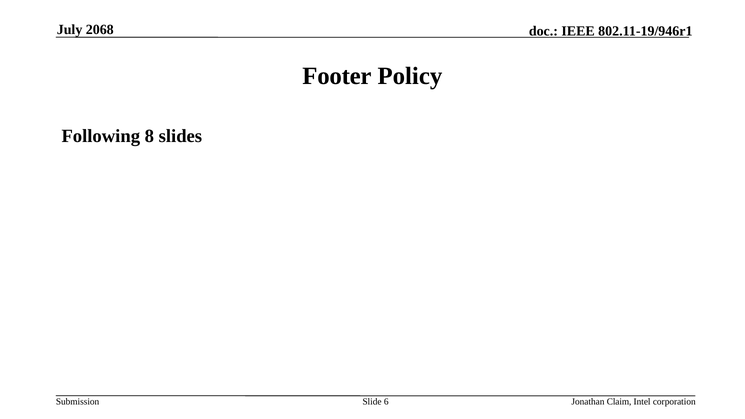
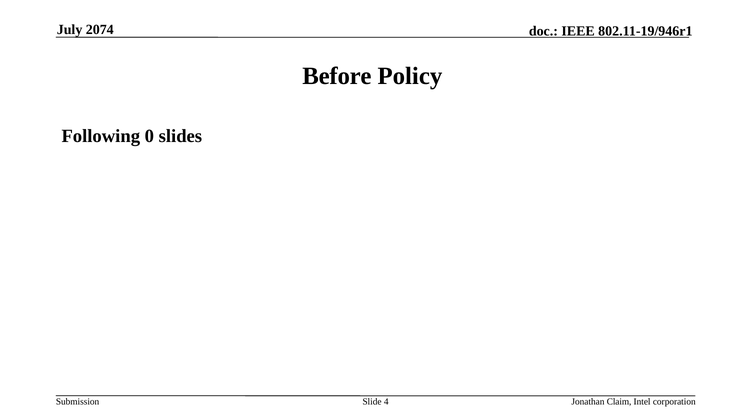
2068: 2068 -> 2074
Footer: Footer -> Before
8: 8 -> 0
6: 6 -> 4
